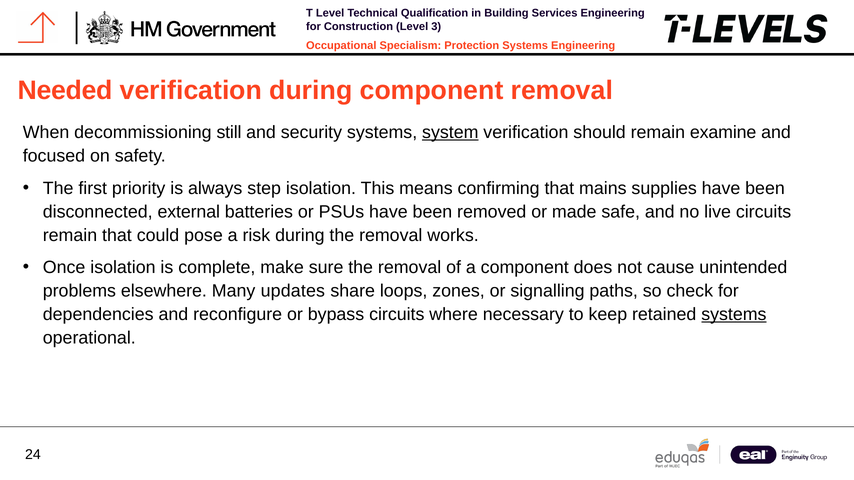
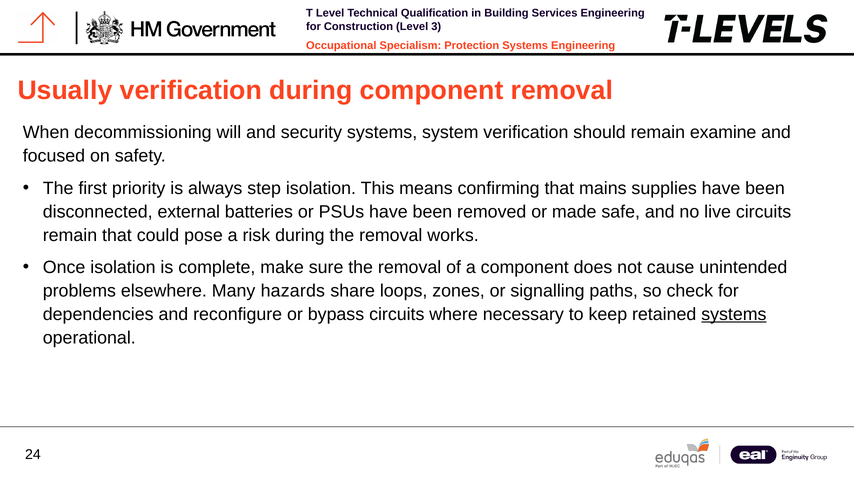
Needed: Needed -> Usually
still: still -> will
system underline: present -> none
updates: updates -> hazards
